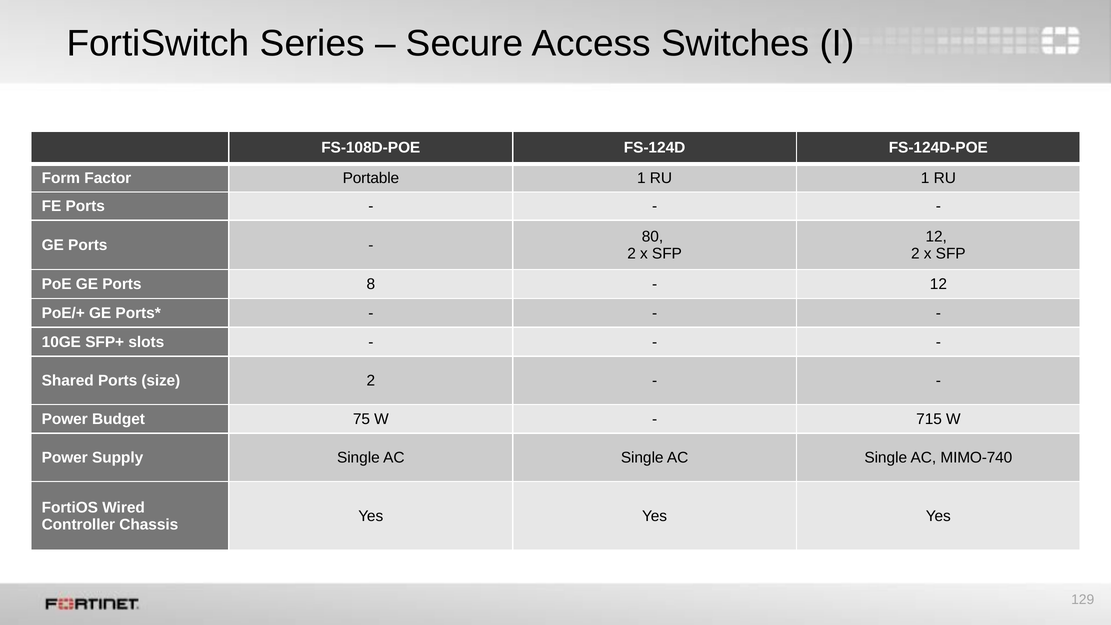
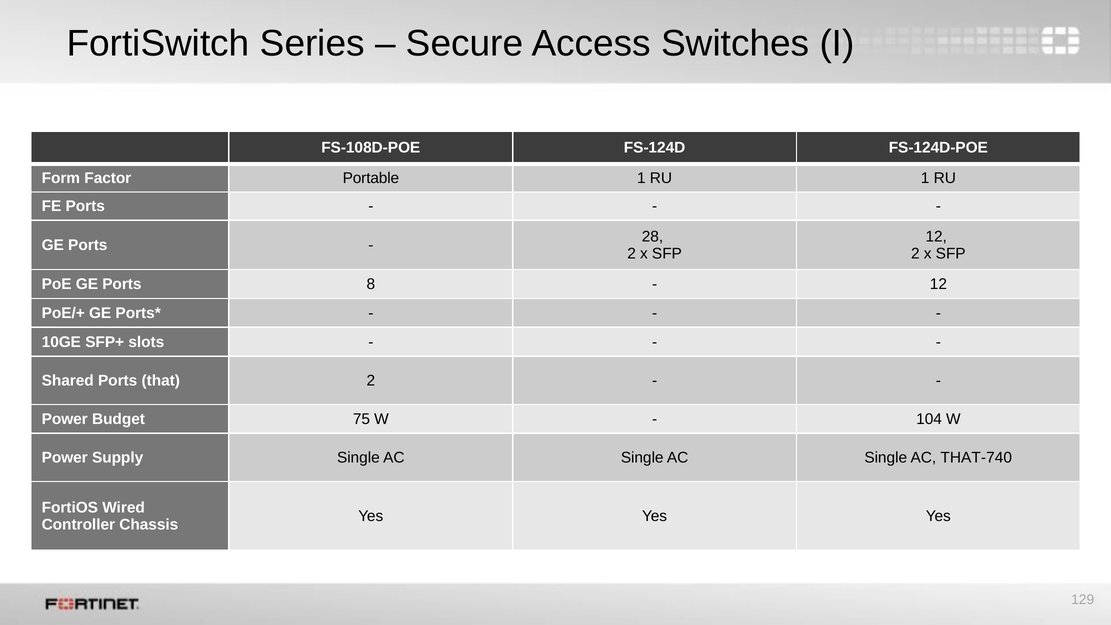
80: 80 -> 28
size: size -> that
715: 715 -> 104
MIMO-740: MIMO-740 -> THAT-740
